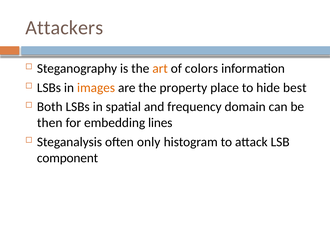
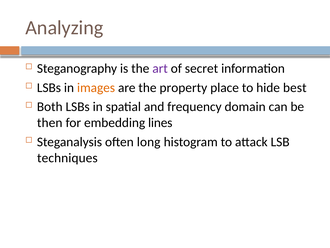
Attackers: Attackers -> Analyzing
art colour: orange -> purple
colors: colors -> secret
only: only -> long
component: component -> techniques
